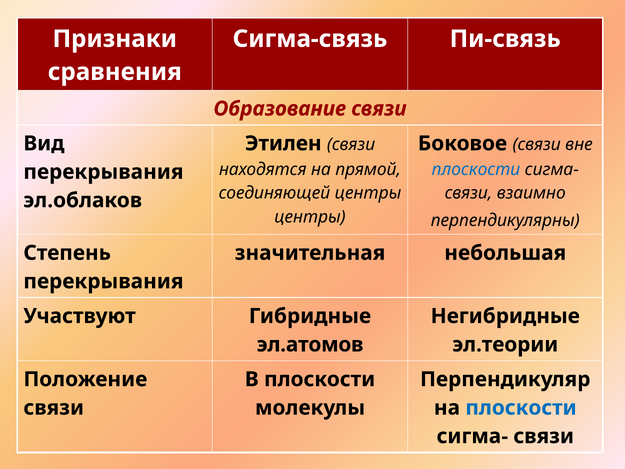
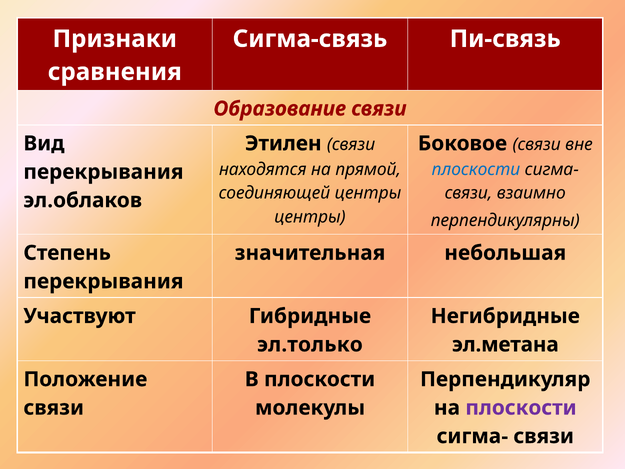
эл.атомов: эл.атомов -> эл.только
эл.теории: эл.теории -> эл.метана
плоскости at (521, 408) colour: blue -> purple
